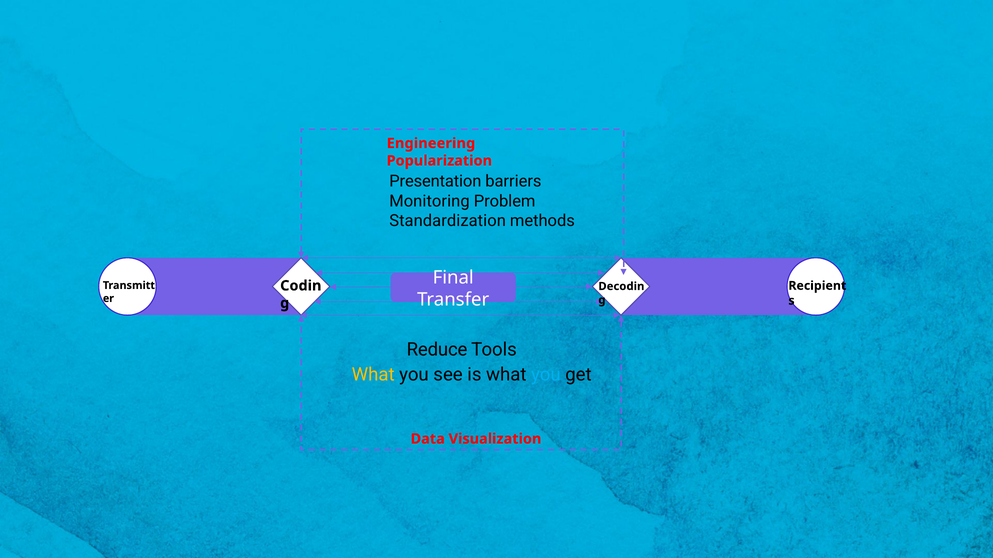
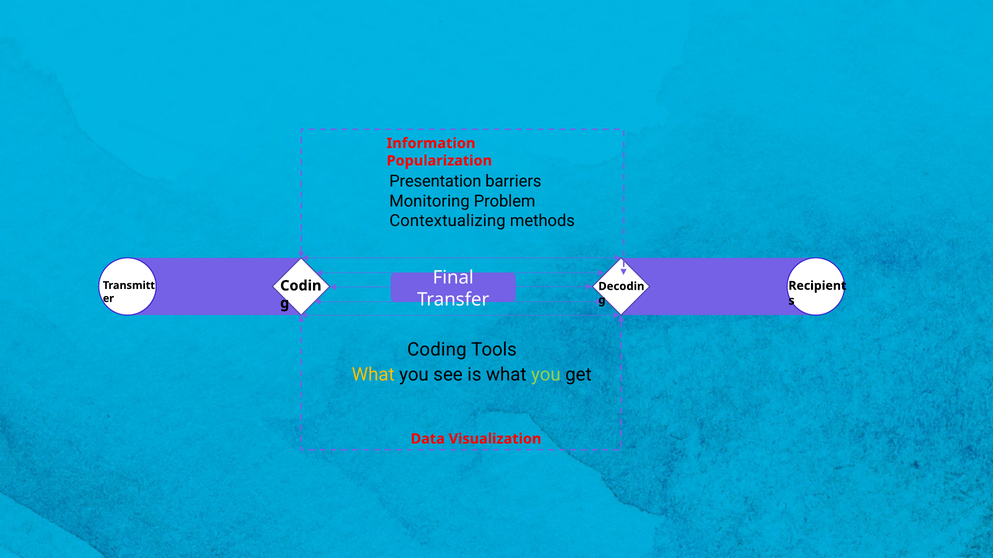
Engineering: Engineering -> Information
Standardization: Standardization -> Contextualizing
Reduce: Reduce -> Coding
you at (546, 375) colour: light blue -> light green
